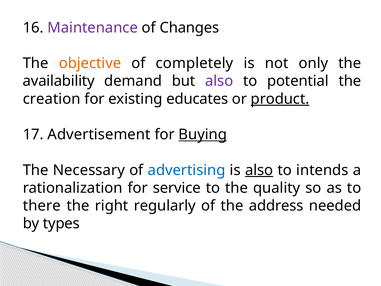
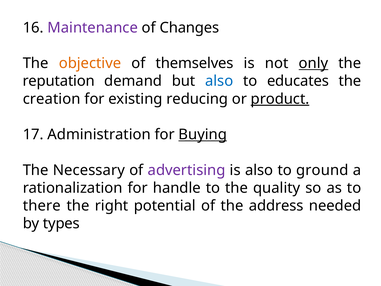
completely: completely -> themselves
only underline: none -> present
availability: availability -> reputation
also at (219, 81) colour: purple -> blue
potential: potential -> educates
educates: educates -> reducing
Advertisement: Advertisement -> Administration
advertising colour: blue -> purple
also at (259, 170) underline: present -> none
intends: intends -> ground
service: service -> handle
regularly: regularly -> potential
